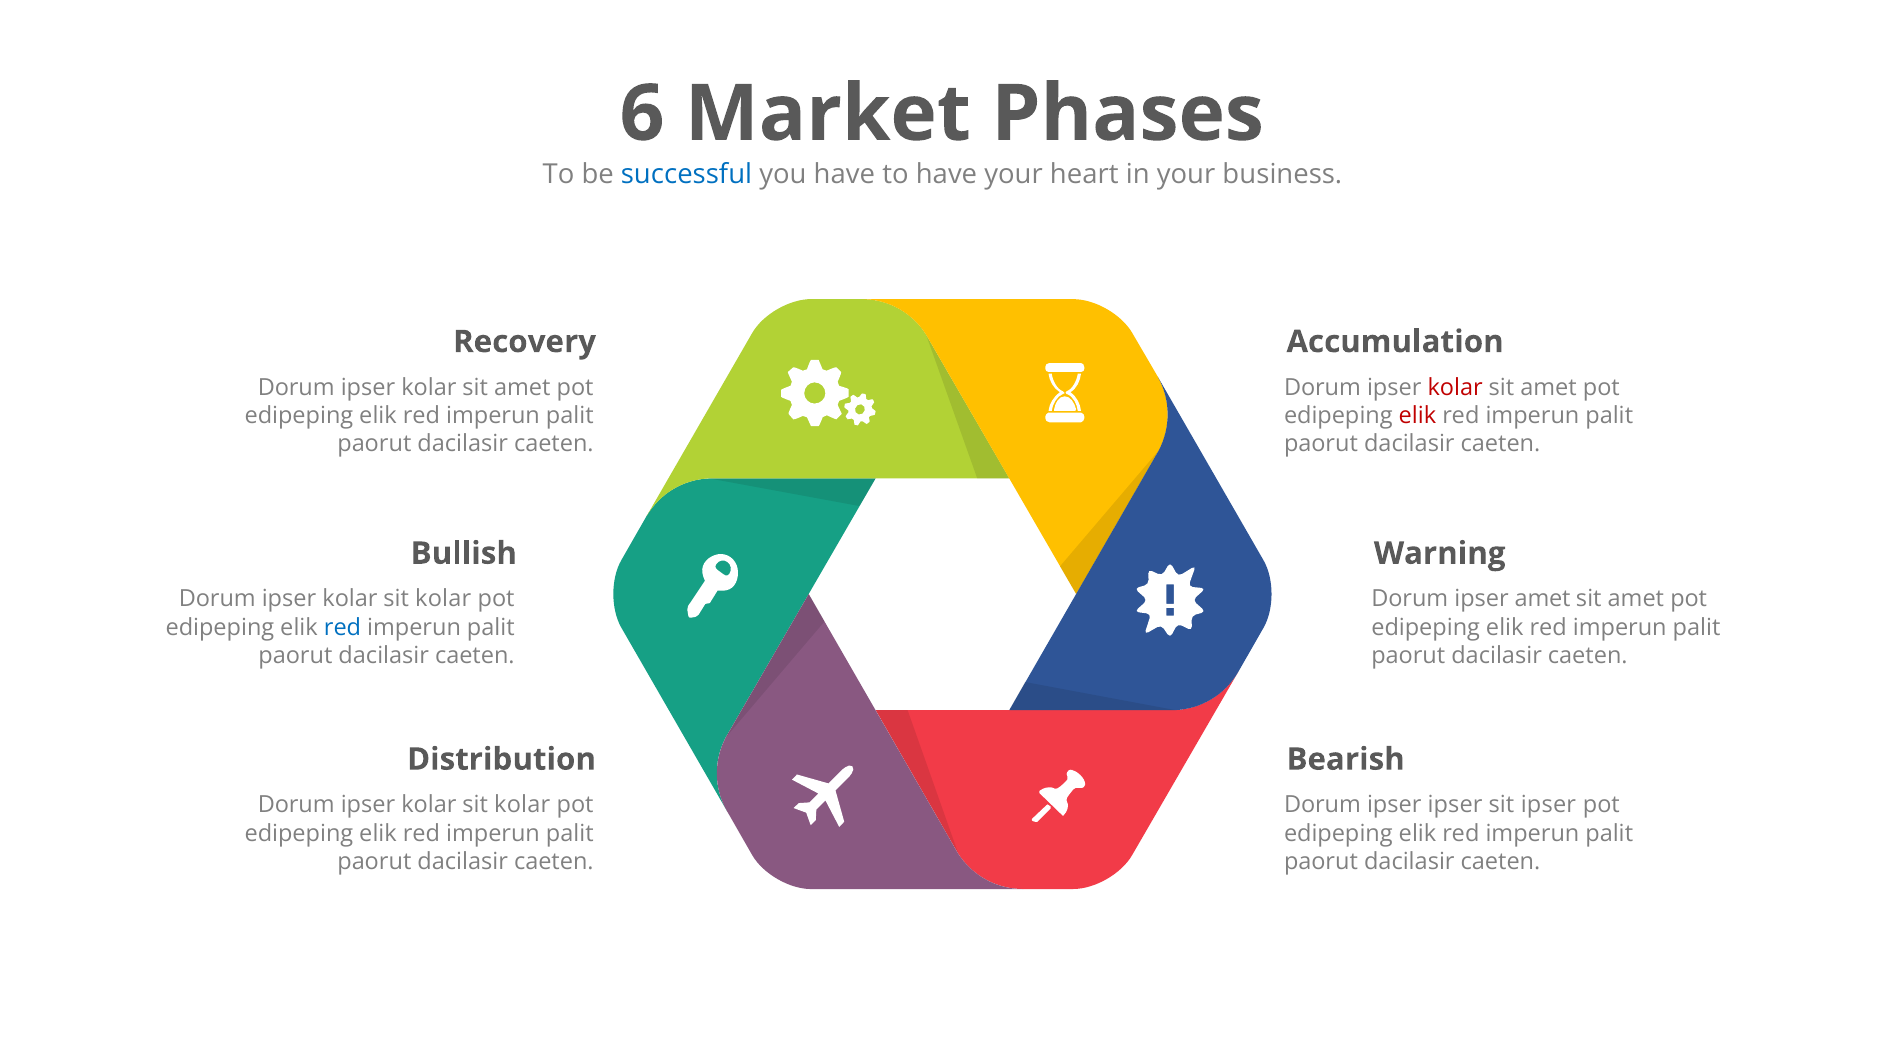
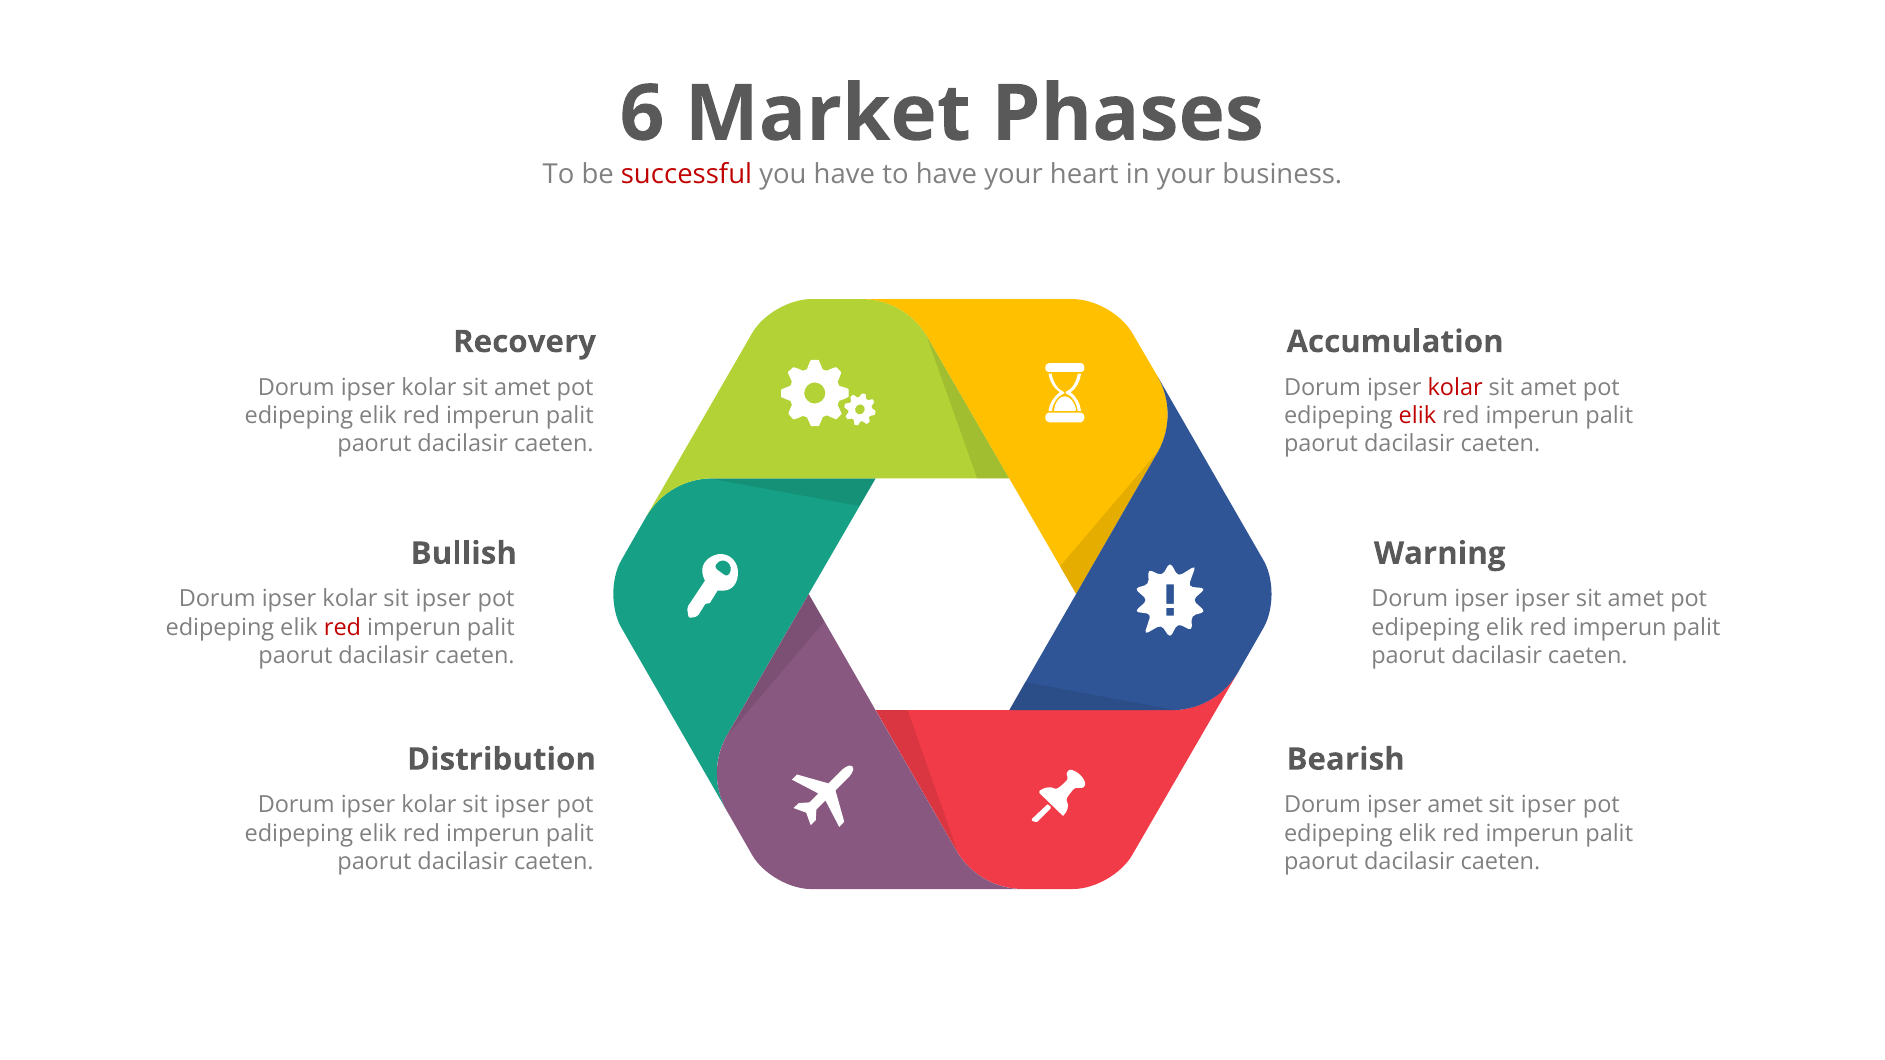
successful colour: blue -> red
kolar at (443, 599): kolar -> ipser
ipser amet: amet -> ipser
red at (343, 628) colour: blue -> red
kolar at (522, 805): kolar -> ipser
ipser ipser: ipser -> amet
